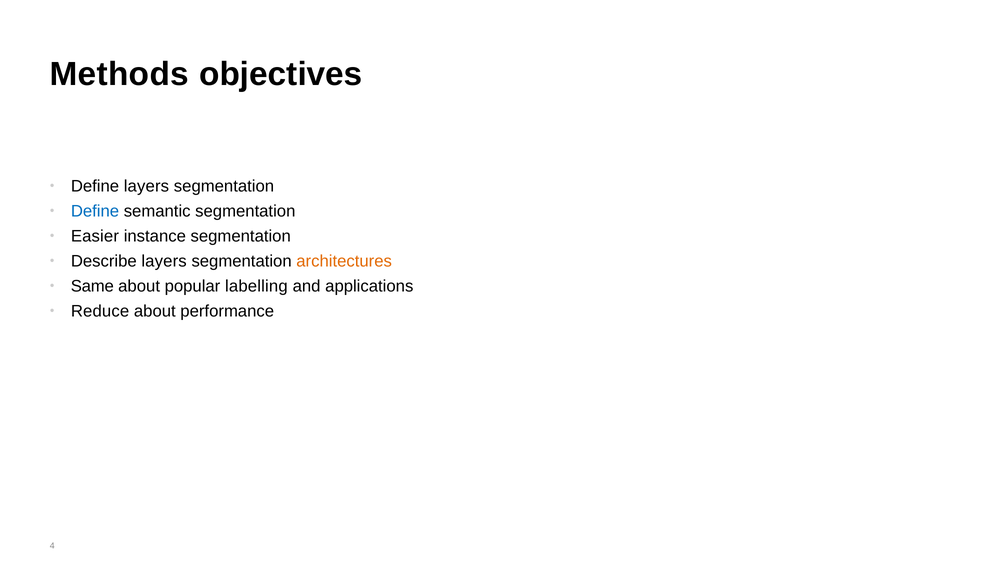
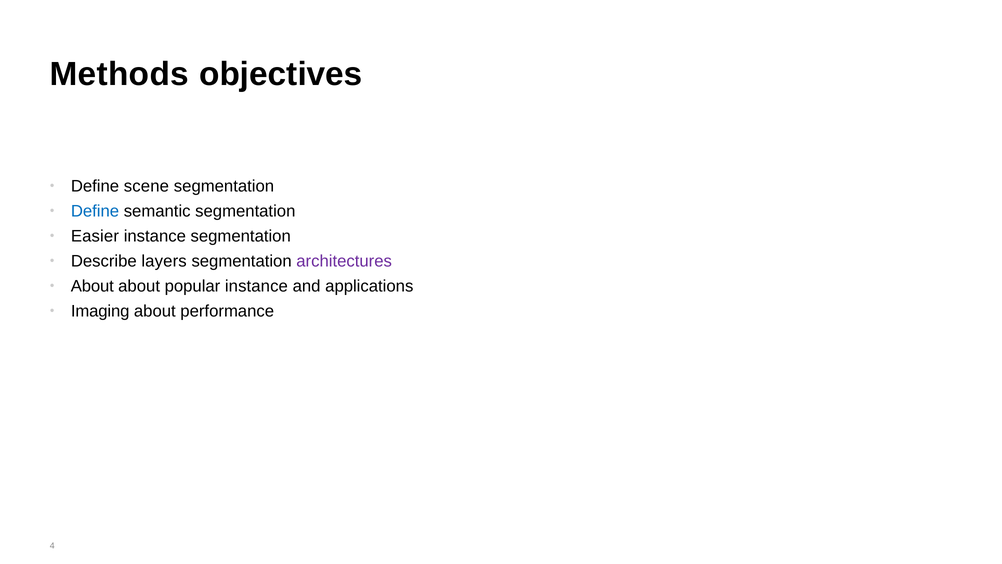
Define layers: layers -> scene
architectures colour: orange -> purple
Same at (92, 286): Same -> About
popular labelling: labelling -> instance
Reduce: Reduce -> Imaging
